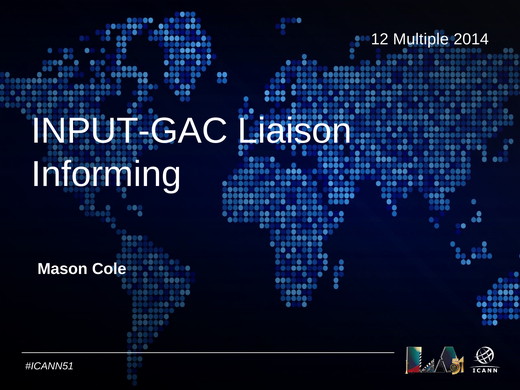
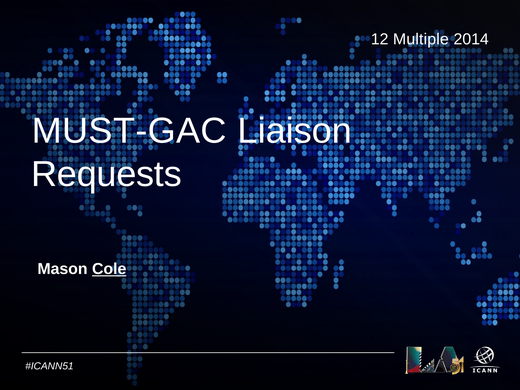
INPUT-GAC: INPUT-GAC -> MUST-GAC
Informing: Informing -> Requests
Cole underline: none -> present
